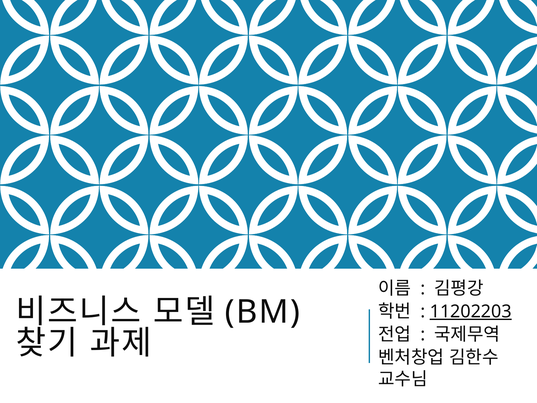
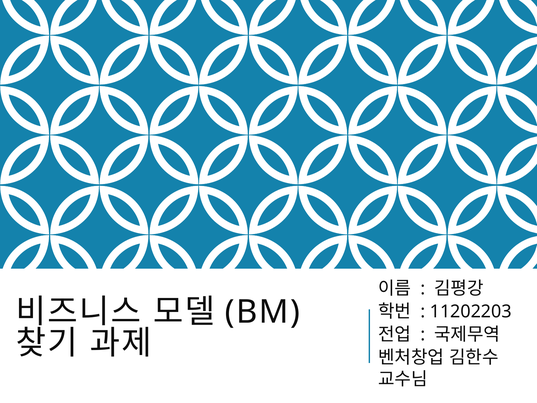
11202203 underline: present -> none
